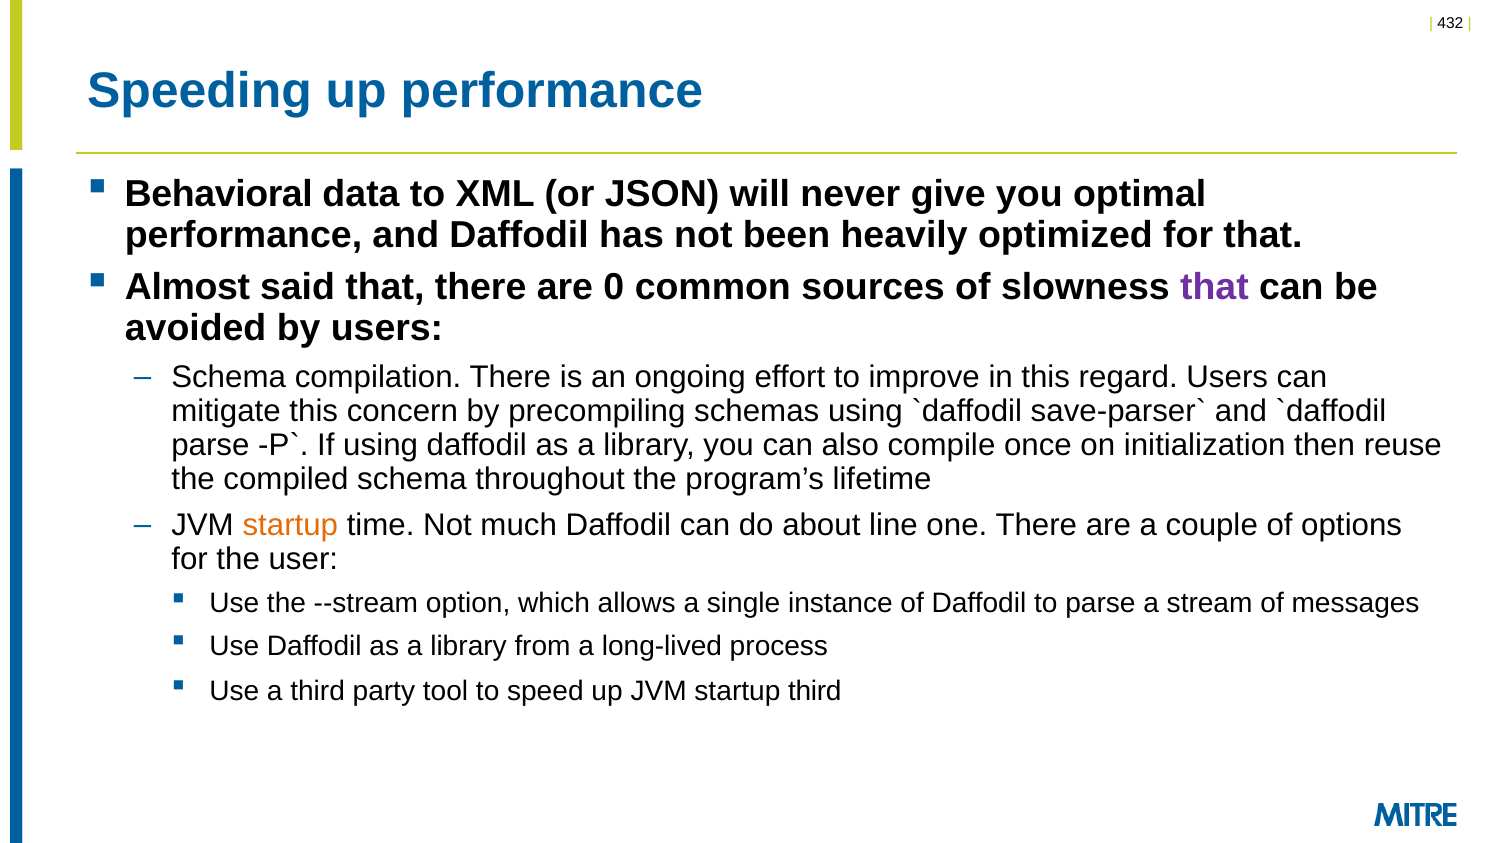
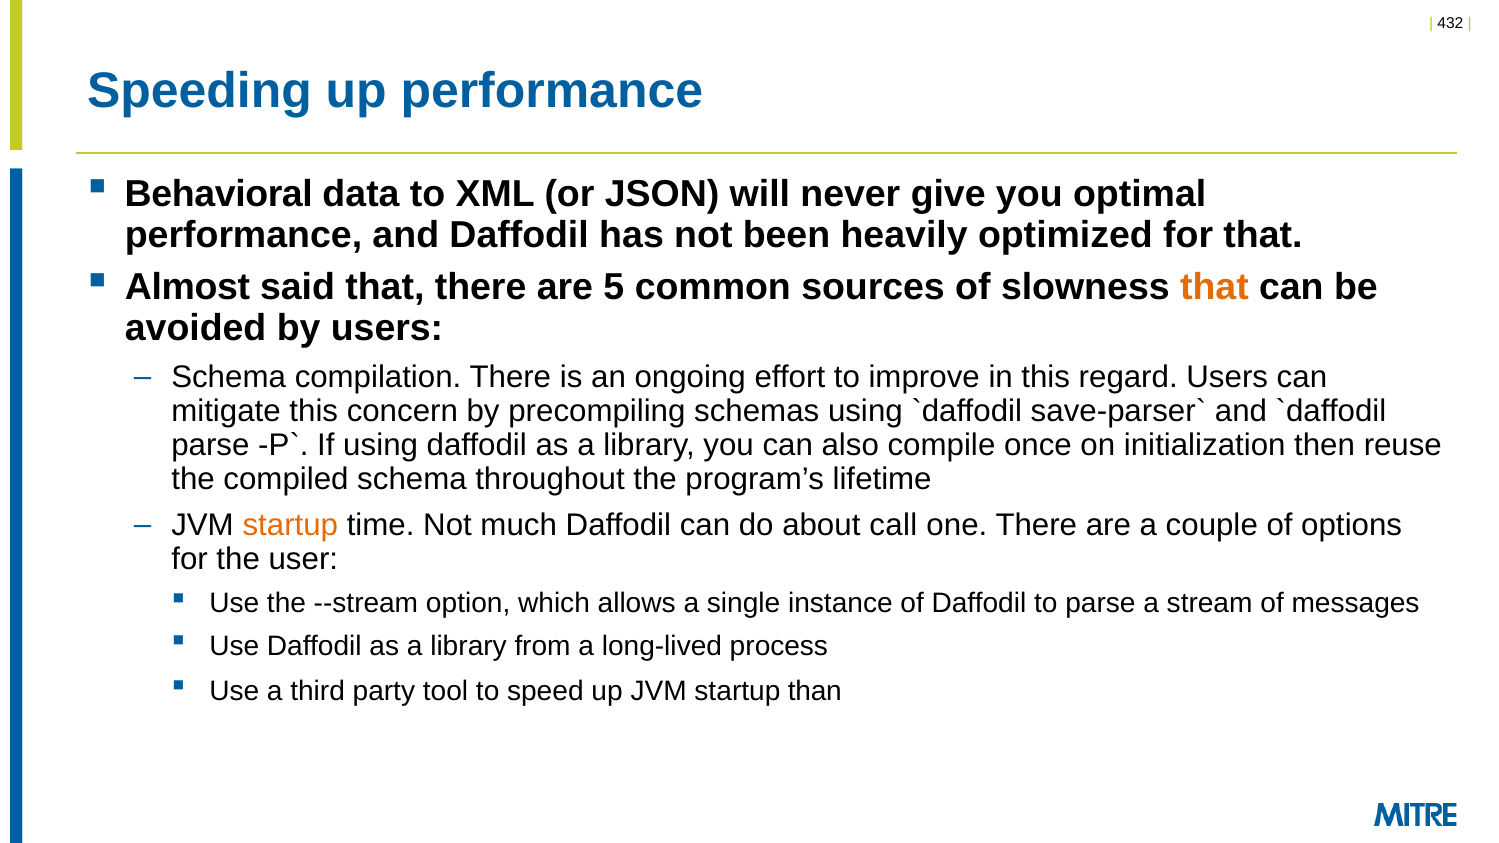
0: 0 -> 5
that at (1214, 288) colour: purple -> orange
line: line -> call
startup third: third -> than
